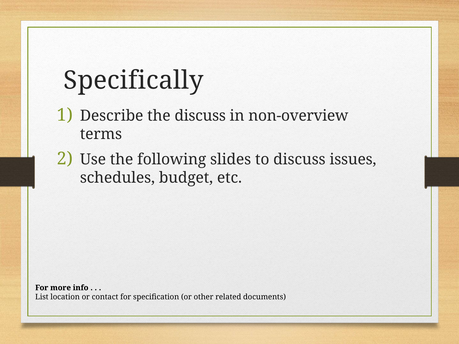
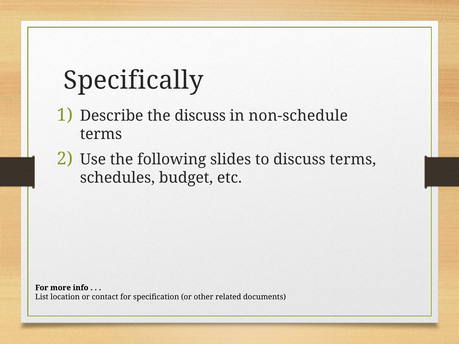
non-overview: non-overview -> non-schedule
discuss issues: issues -> terms
